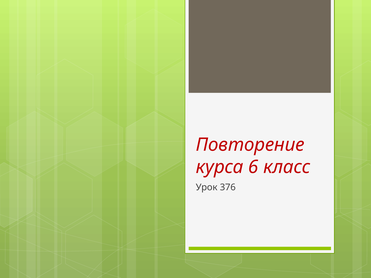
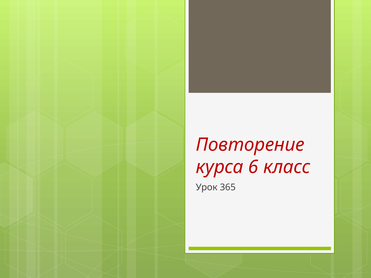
376: 376 -> 365
